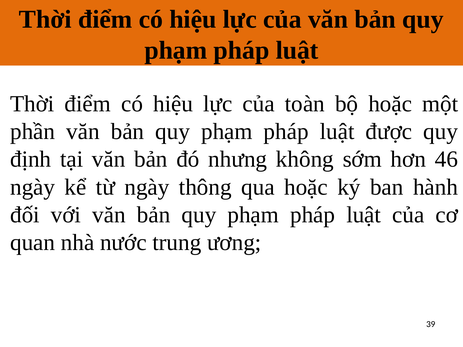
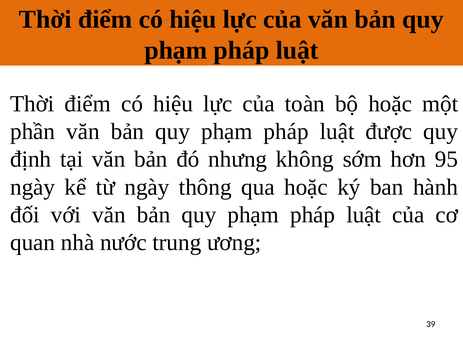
46: 46 -> 95
